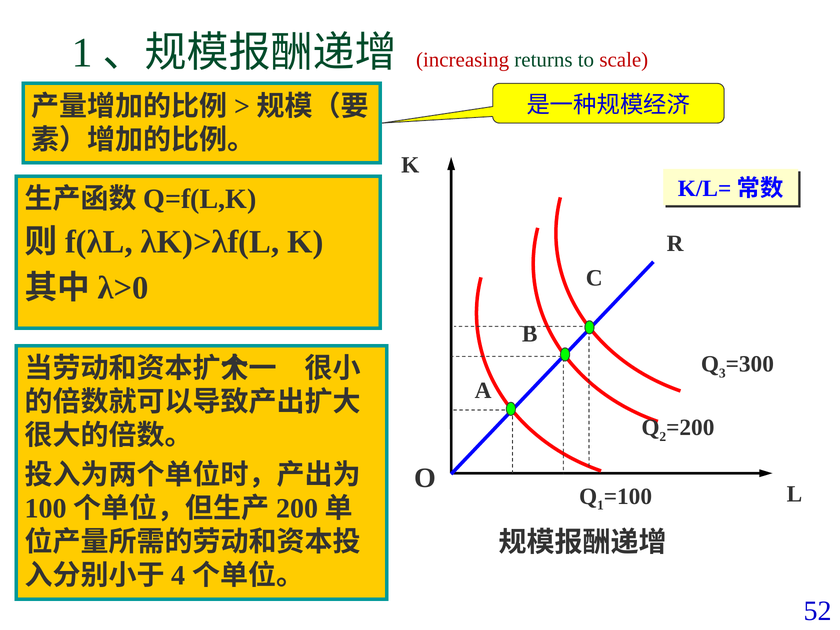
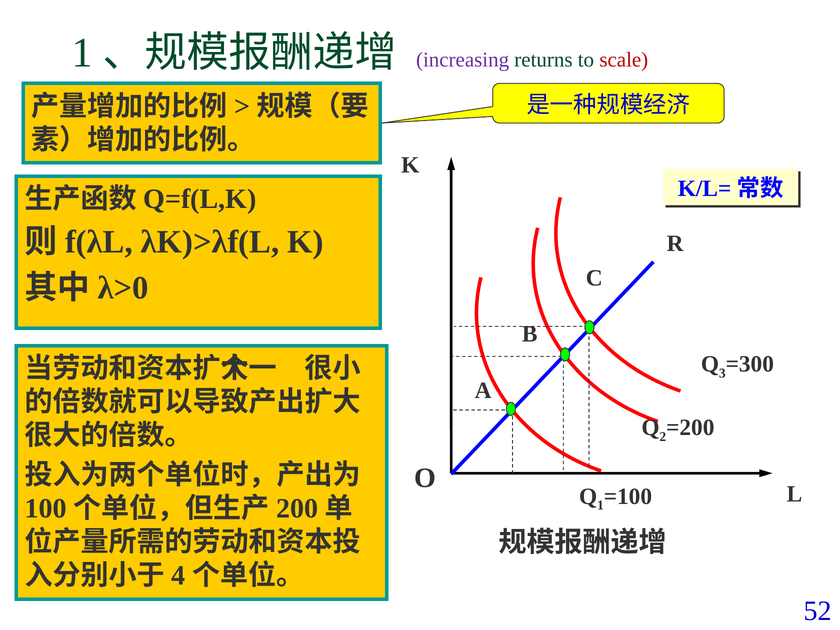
increasing colour: red -> purple
